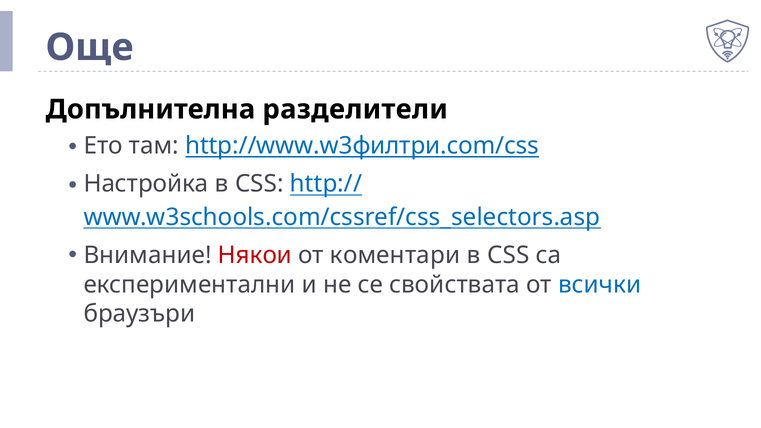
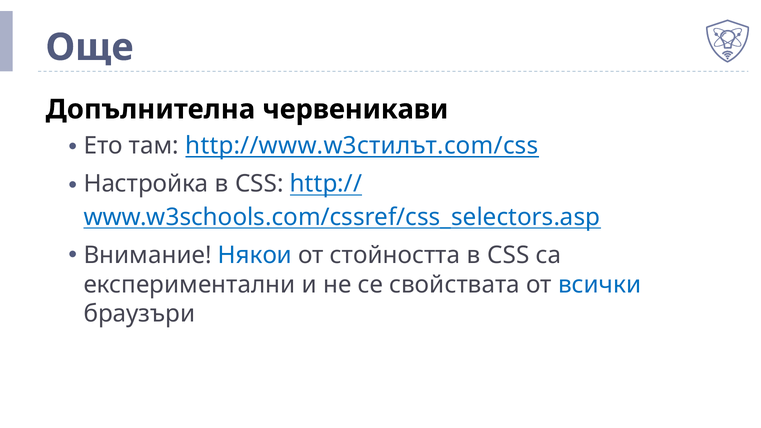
разделители: разделители -> червеникави
http://www.w3филтри.com/css: http://www.w3филтри.com/css -> http://www.w3стилът.com/css
Някои colour: red -> blue
коментари: коментари -> стойността
